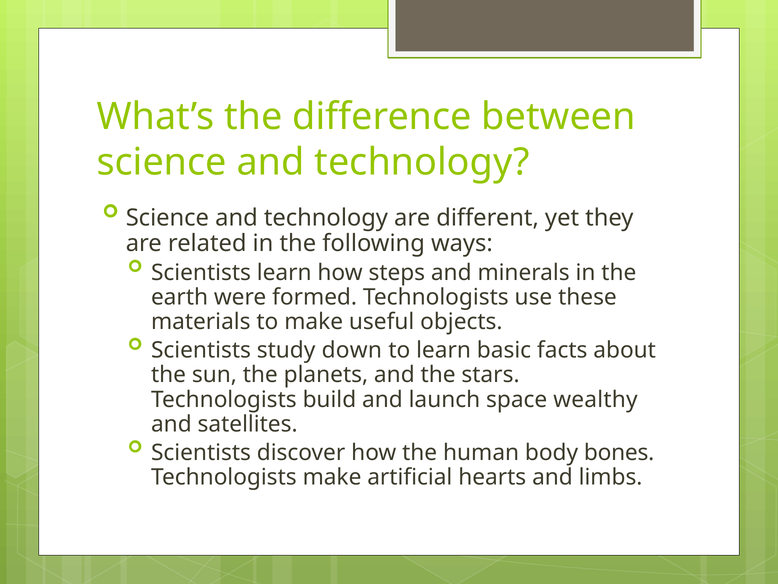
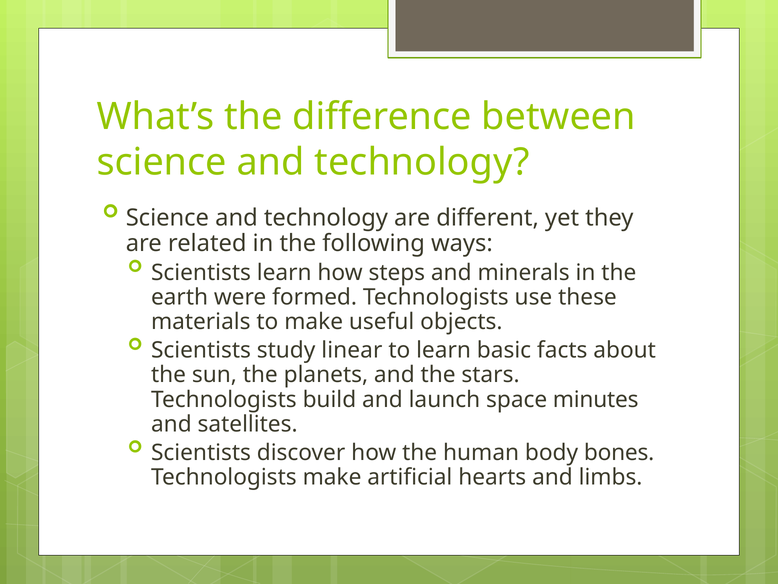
down: down -> linear
wealthy: wealthy -> minutes
